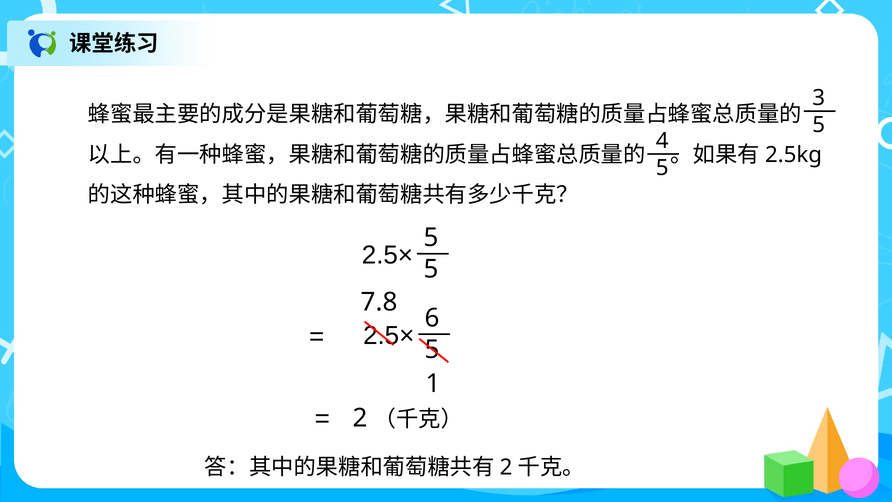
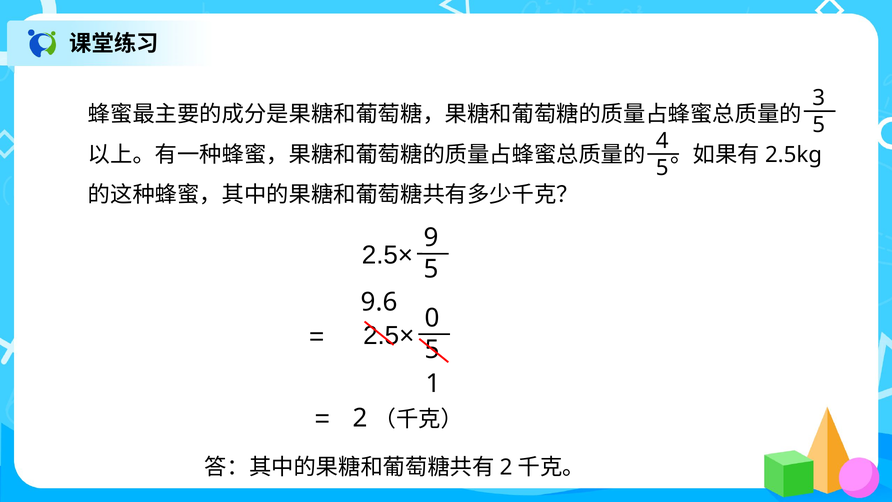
2.5× 5: 5 -> 9
7.8: 7.8 -> 9.6
6: 6 -> 0
